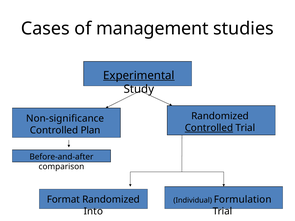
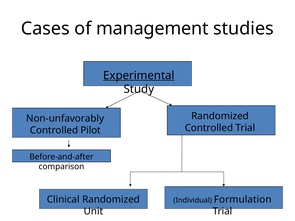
Non-significance: Non-significance -> Non-unfavorably
Controlled at (209, 128) underline: present -> none
Plan: Plan -> Pilot
Format: Format -> Clinical
Into: Into -> Unit
